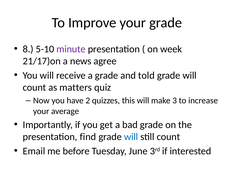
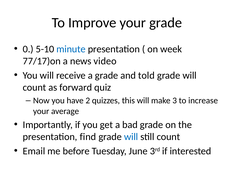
8: 8 -> 0
minute colour: purple -> blue
21/17)on: 21/17)on -> 77/17)on
agree: agree -> video
matters: matters -> forward
